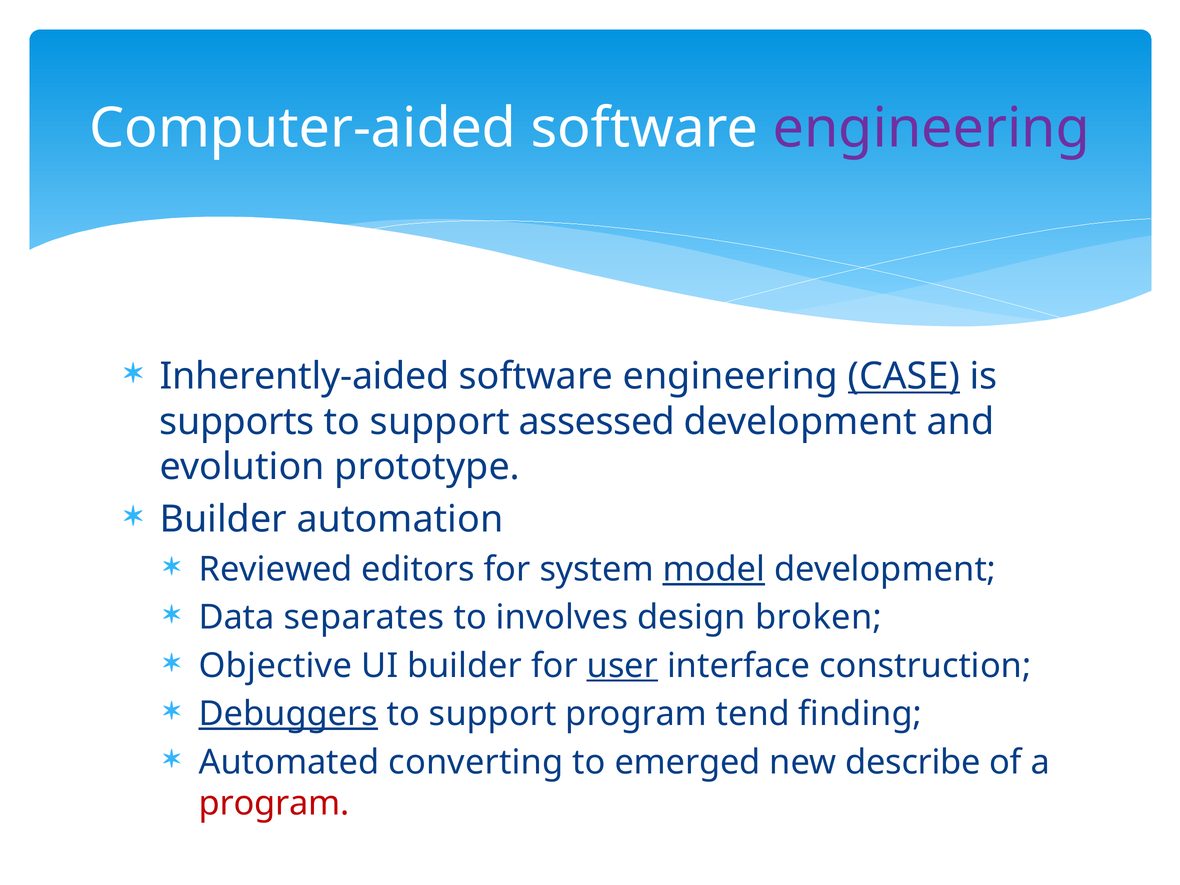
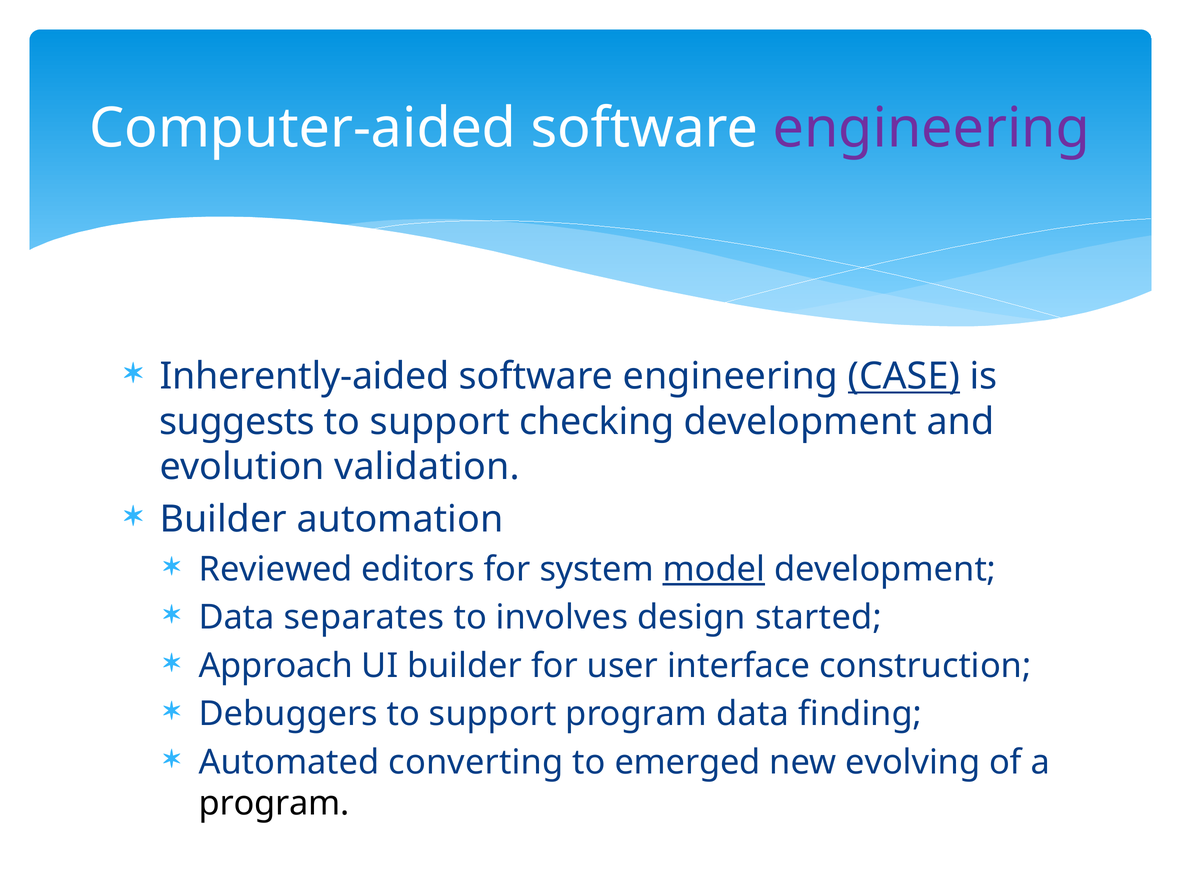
supports: supports -> suggests
assessed: assessed -> checking
prototype: prototype -> validation
broken: broken -> started
Objective: Objective -> Approach
user underline: present -> none
Debuggers underline: present -> none
program tend: tend -> data
describe: describe -> evolving
program at (274, 803) colour: red -> black
